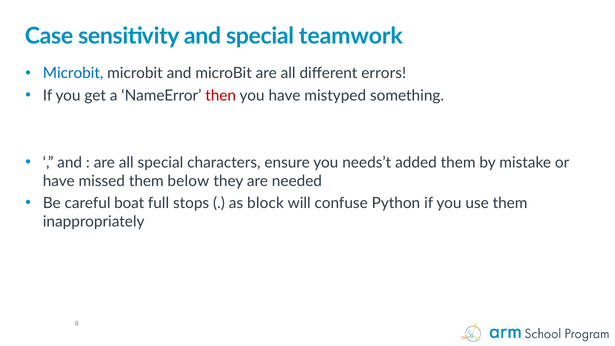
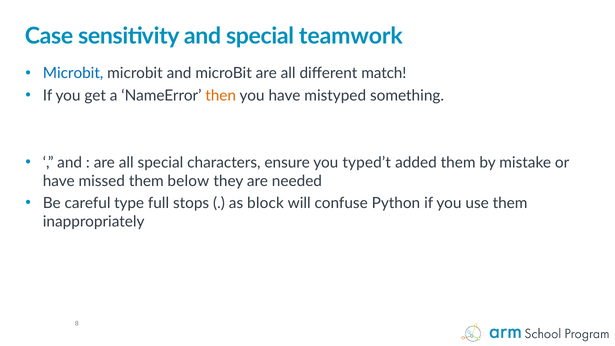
errors: errors -> match
then colour: red -> orange
needs’t: needs’t -> typed’t
boat: boat -> type
